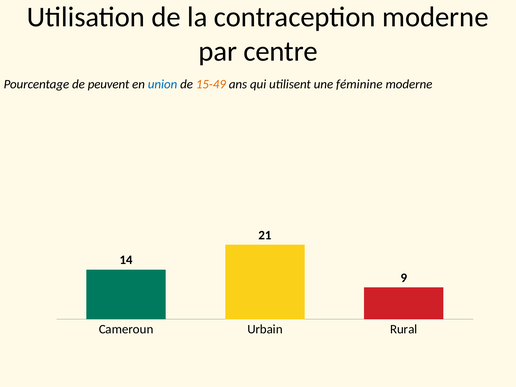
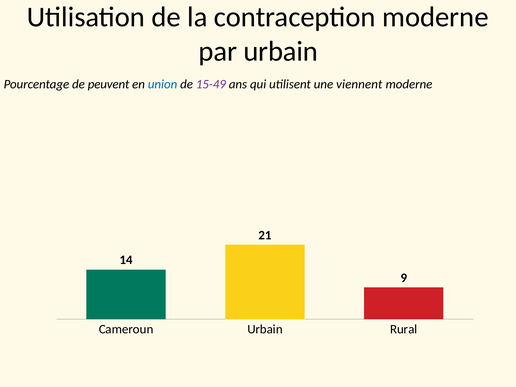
par centre: centre -> urbain
15-49 colour: orange -> purple
féminine: féminine -> viennent
